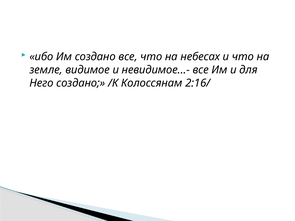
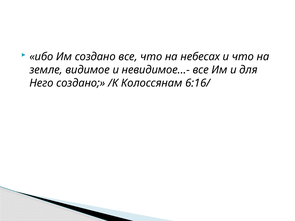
2:16/: 2:16/ -> 6:16/
